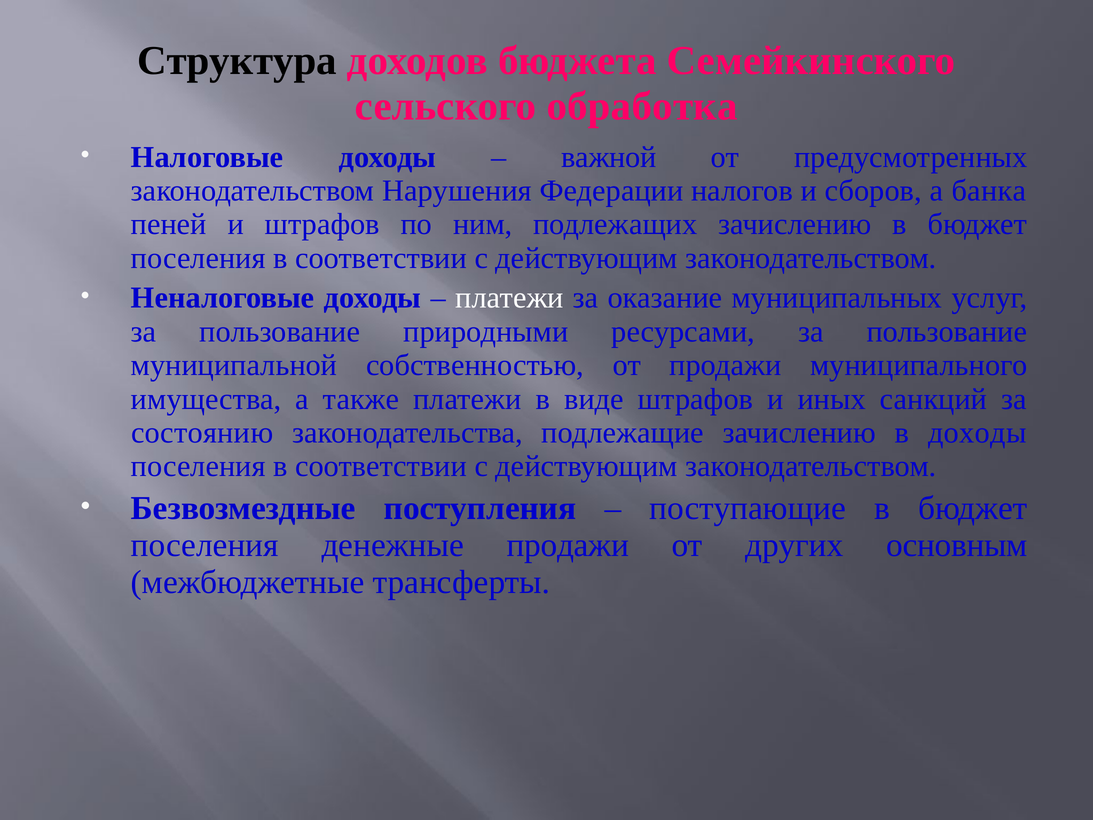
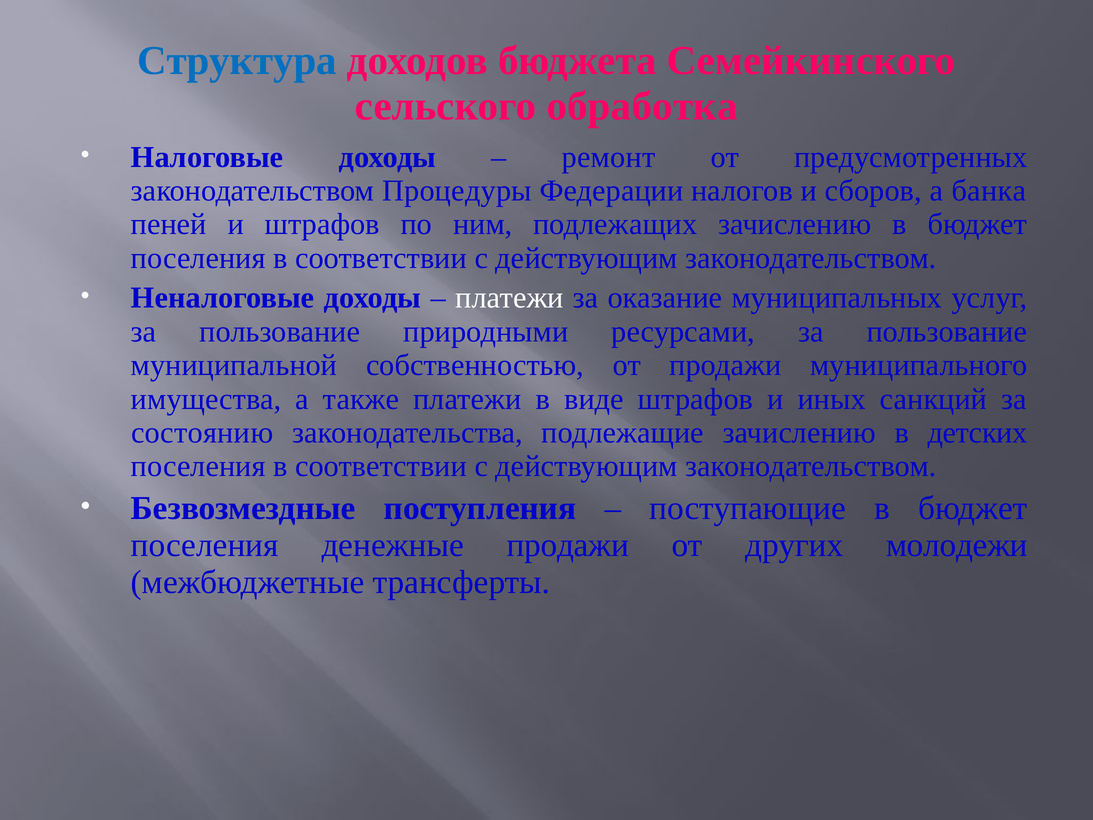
Структура colour: black -> blue
важной: важной -> ремонт
Нарушения: Нарушения -> Процедуры
в доходы: доходы -> детских
основным: основным -> молодежи
